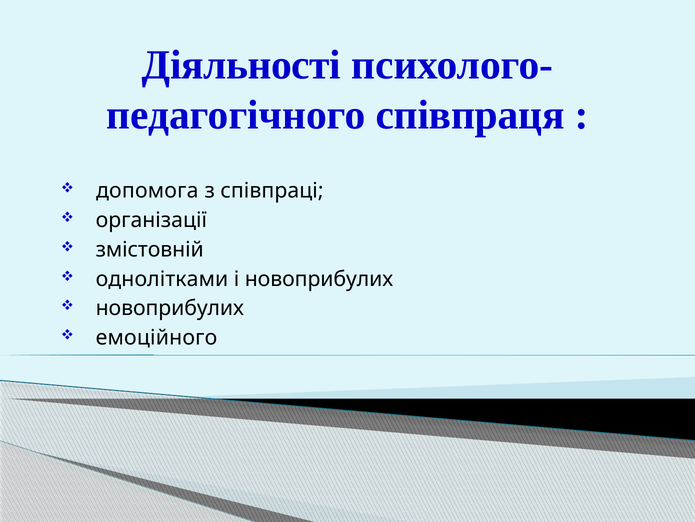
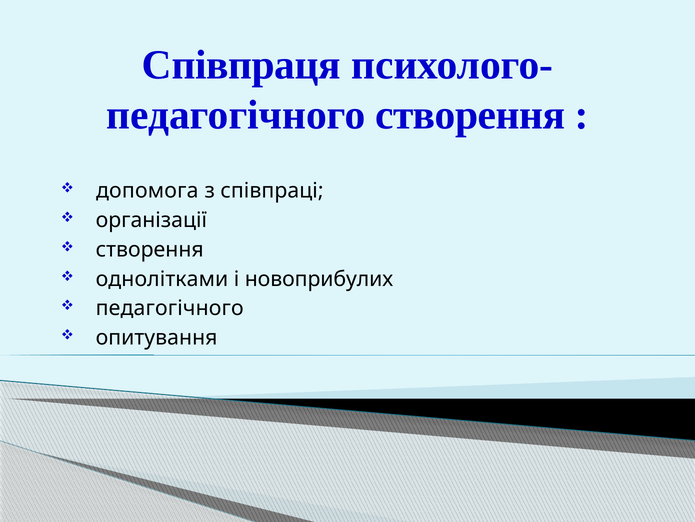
Діяльності: Діяльності -> Співпраця
співпраця at (470, 115): співпраця -> створення
змістовній at (150, 249): змістовній -> створення
новоприбулих at (170, 308): новоприбулих -> педагогічного
емоційного: емоційного -> опитування
